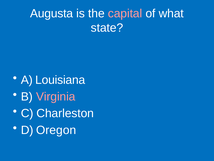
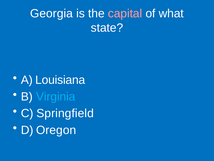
Augusta: Augusta -> Georgia
Virginia colour: pink -> light blue
Charleston: Charleston -> Springfield
